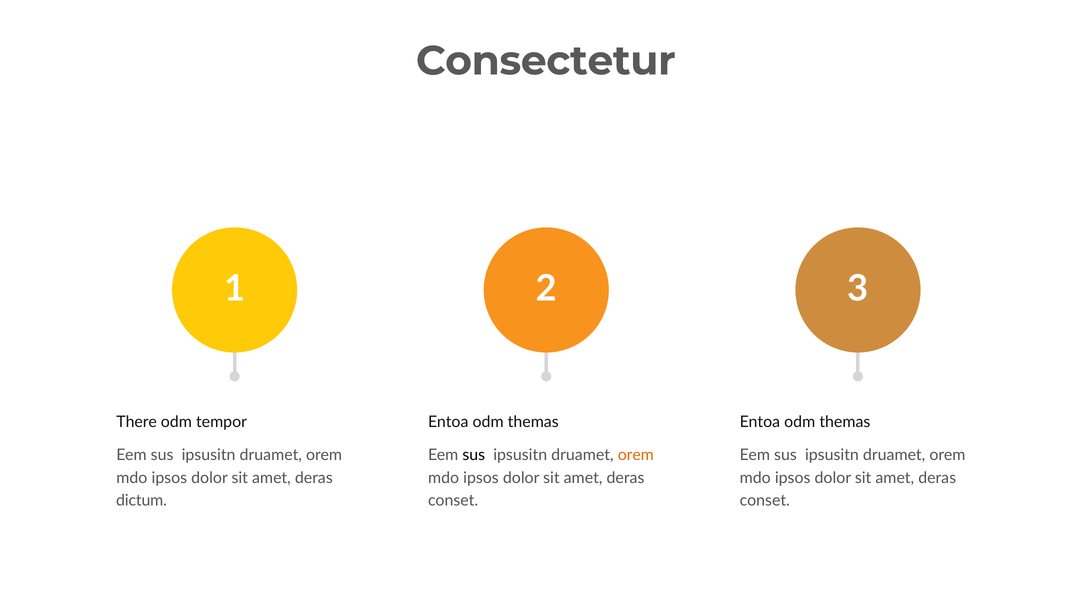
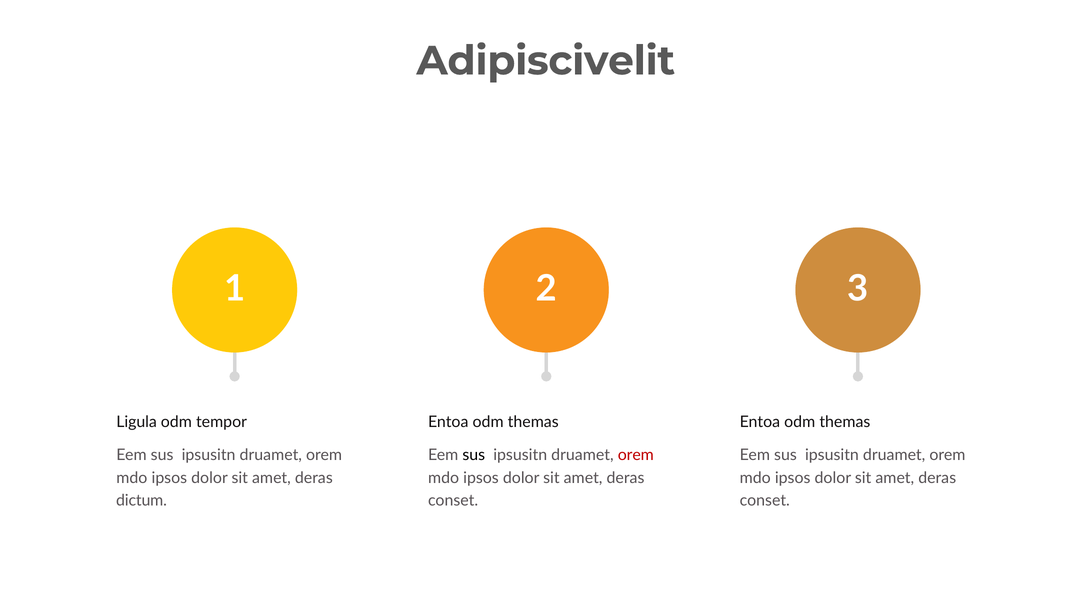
Consectetur: Consectetur -> Adipiscivelit
There: There -> Ligula
orem at (636, 455) colour: orange -> red
